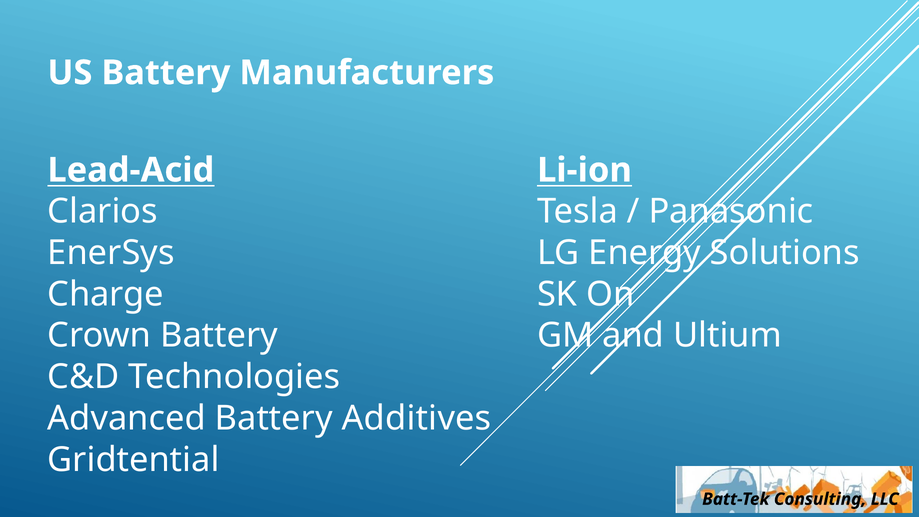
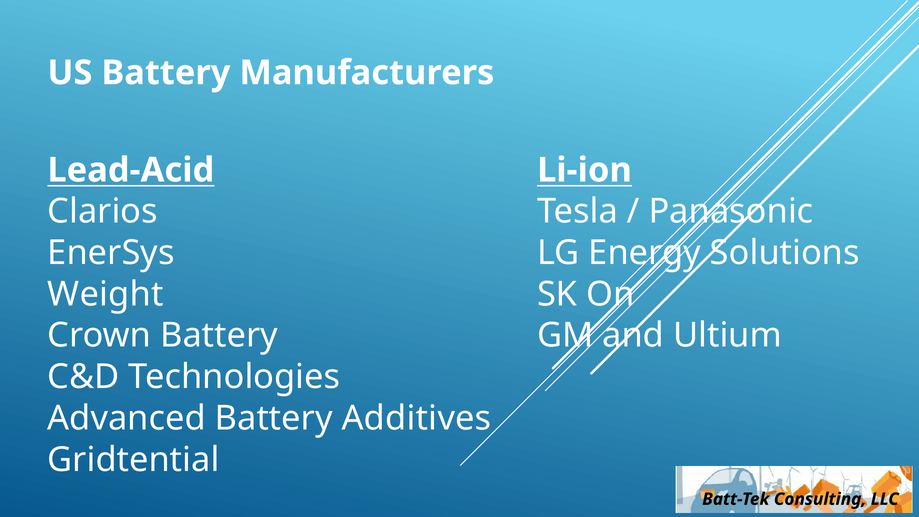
Charge: Charge -> Weight
